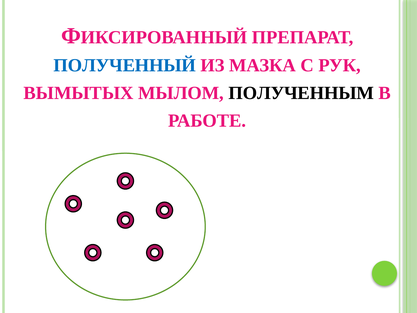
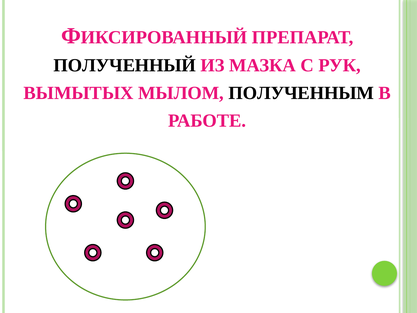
ПОЛУЧЕННЫЙ colour: blue -> black
